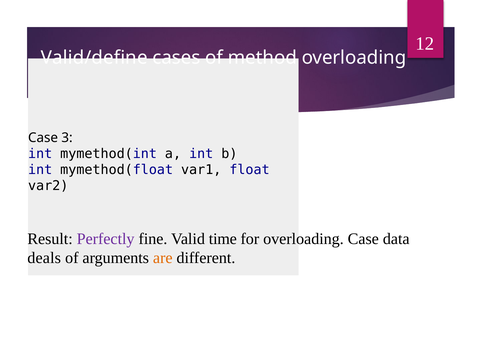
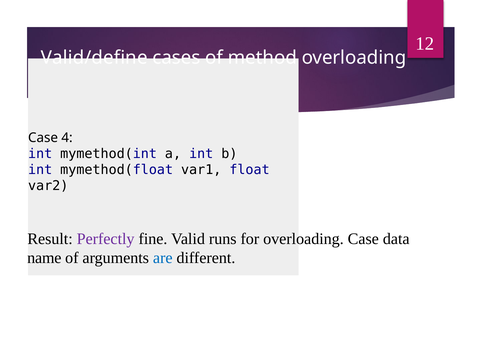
3: 3 -> 4
time: time -> runs
deals: deals -> name
are colour: orange -> blue
